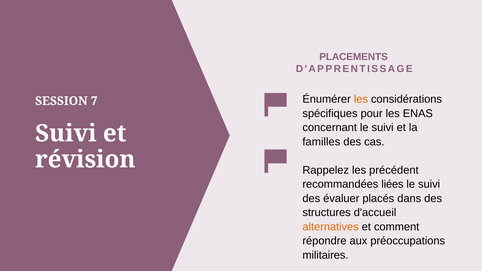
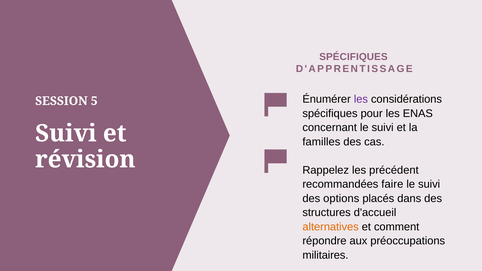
PLACEMENTS at (354, 57): PLACEMENTS -> SPÉCIFIQUES
les at (361, 99) colour: orange -> purple
7: 7 -> 5
liées: liées -> faire
évaluer: évaluer -> options
